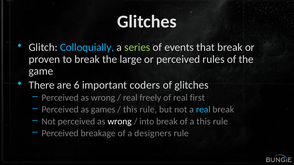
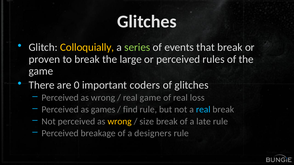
Colloquially colour: light blue -> yellow
6: 6 -> 0
real freely: freely -> game
first: first -> loss
this at (130, 110): this -> find
wrong at (120, 122) colour: white -> yellow
into: into -> size
a this: this -> late
